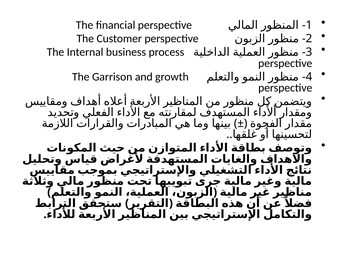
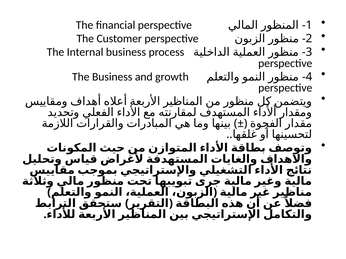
The Garrison: Garrison -> Business
